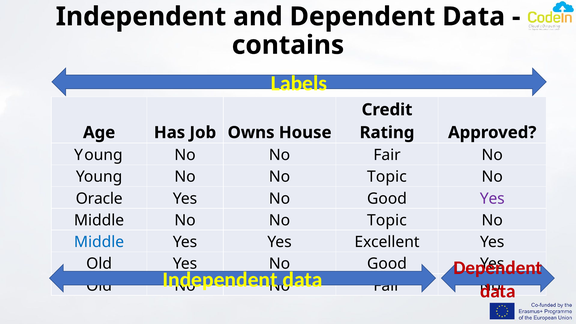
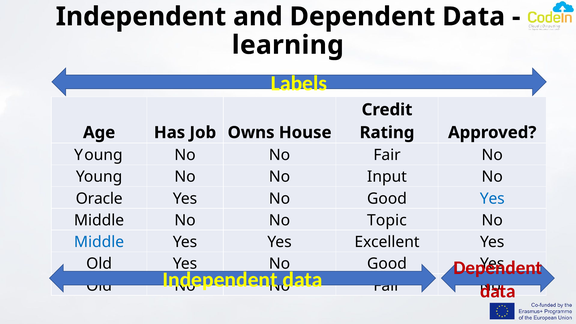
contains: contains -> learning
Young No No Topic: Topic -> Input
Yes at (492, 199) colour: purple -> blue
